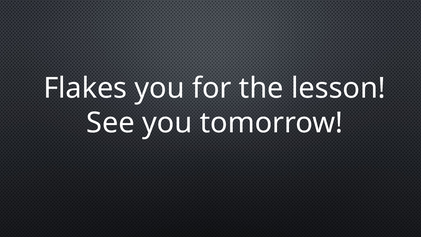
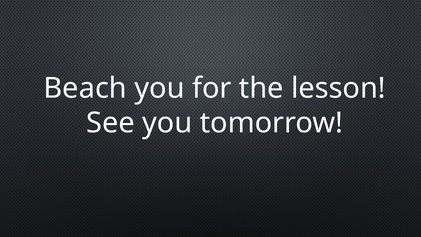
Flakes: Flakes -> Beach
